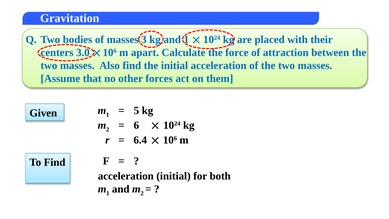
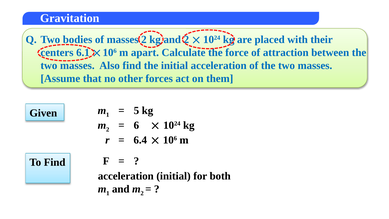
masses 3: 3 -> 2
and 1: 1 -> 2
3.0: 3.0 -> 6.1
